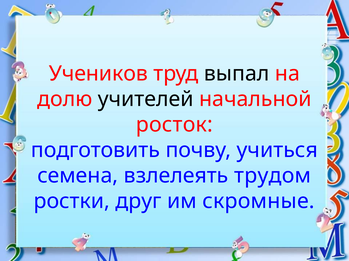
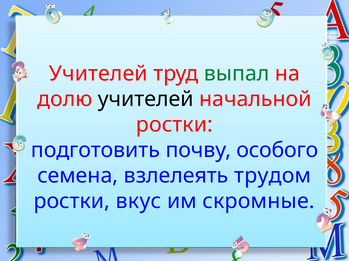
Учеников at (98, 74): Учеников -> Учителей
выпал colour: black -> green
росток at (174, 125): росток -> ростки
учиться: учиться -> особого
друг: друг -> вкус
